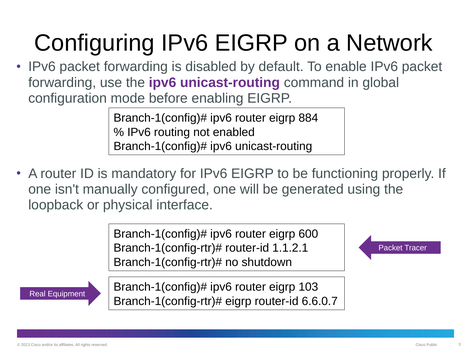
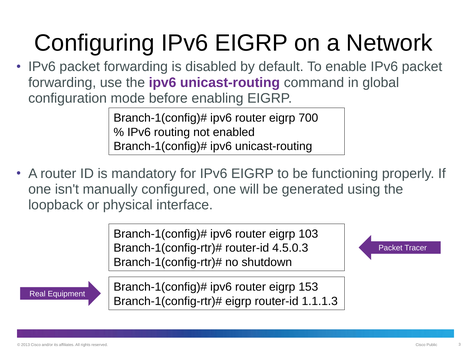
884: 884 -> 700
600: 600 -> 103
1.1.2.1: 1.1.2.1 -> 4.5.0.3
103: 103 -> 153
6.6.0.7: 6.6.0.7 -> 1.1.1.3
